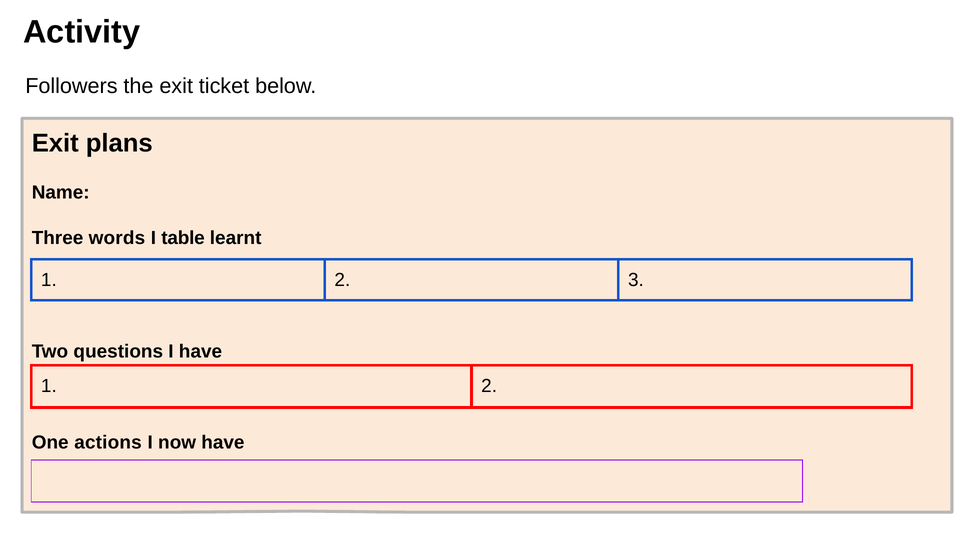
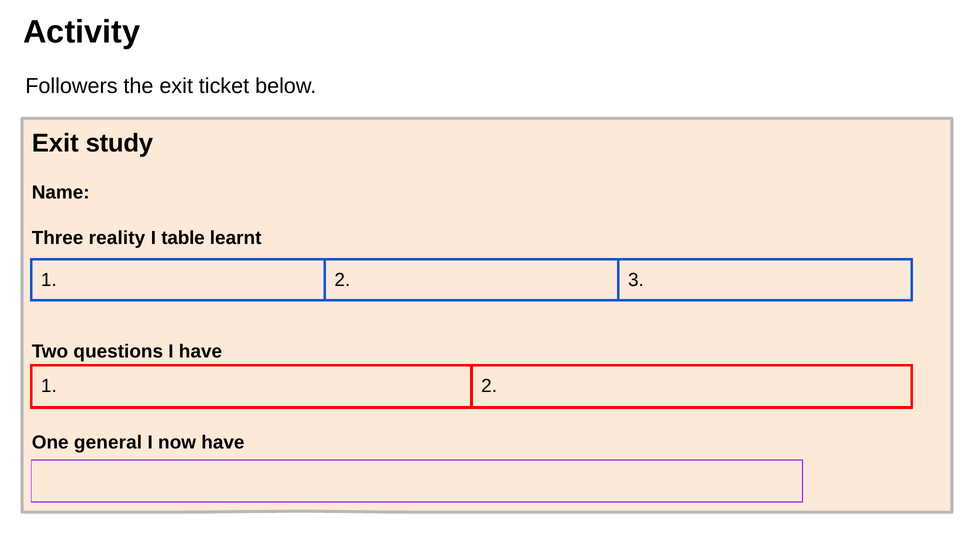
plans: plans -> study
words: words -> reality
actions: actions -> general
